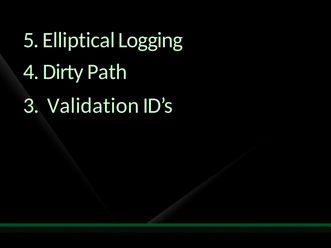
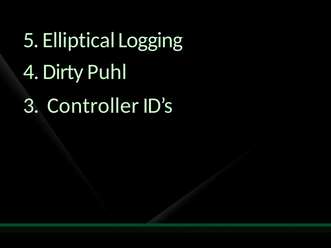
Path: Path -> Puhl
Validation: Validation -> Controller
